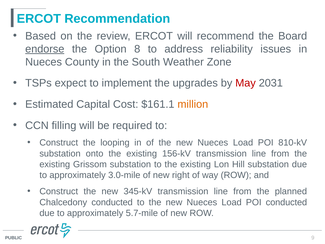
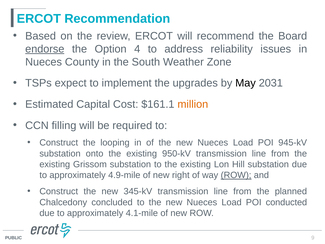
8: 8 -> 4
May colour: red -> black
810-kV: 810-kV -> 945-kV
156-kV: 156-kV -> 950-kV
3.0-mile: 3.0-mile -> 4.9-mile
ROW at (236, 175) underline: none -> present
Chalcedony conducted: conducted -> concluded
5.7-mile: 5.7-mile -> 4.1-mile
